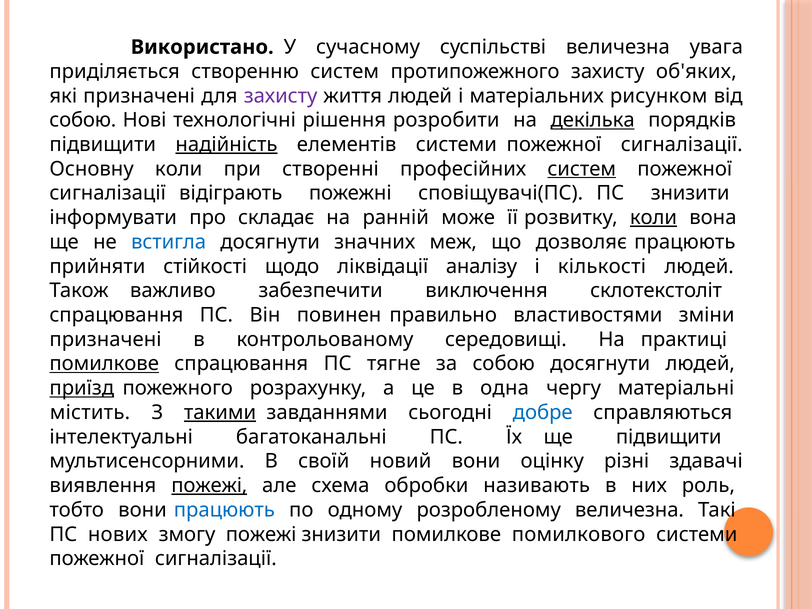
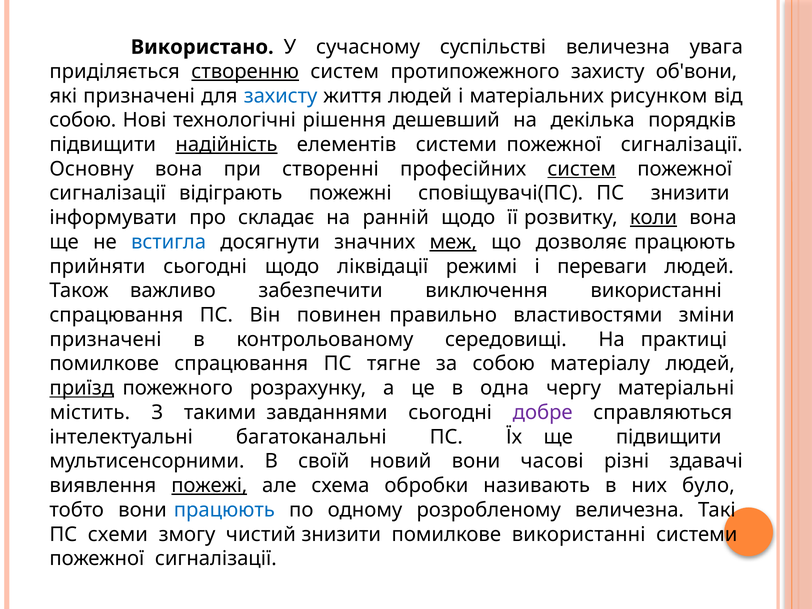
створенню underline: none -> present
об'яких: об'яких -> об'вони
захисту at (281, 96) colour: purple -> blue
розробити: розробити -> дешевший
декілька underline: present -> none
Основну коли: коли -> вона
ранній може: може -> щодо
меж underline: none -> present
прийняти стійкості: стійкості -> сьогодні
аналізу: аналізу -> режимі
кількості: кількості -> переваги
виключення склотекстоліт: склотекстоліт -> використанні
помилкове at (104, 364) underline: present -> none
собою досягнути: досягнути -> матеріалу
такими underline: present -> none
добре colour: blue -> purple
оцінку: оцінку -> часові
роль: роль -> було
нових: нових -> схеми
змогу пожежі: пожежі -> чистий
помилкове помилкового: помилкового -> використанні
